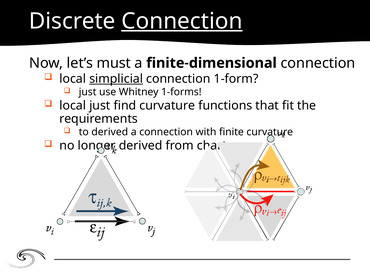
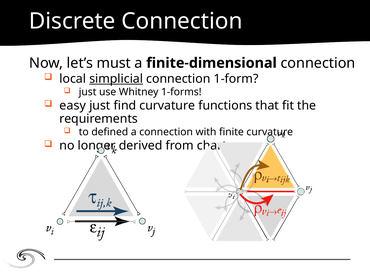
Connection at (182, 21) underline: present -> none
local at (73, 105): local -> easy
to derived: derived -> defined
